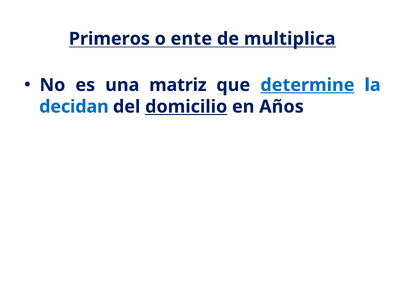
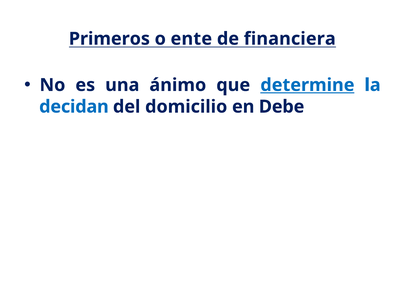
multiplica: multiplica -> financiera
matriz: matriz -> ánimo
domicilio underline: present -> none
Años: Años -> Debe
